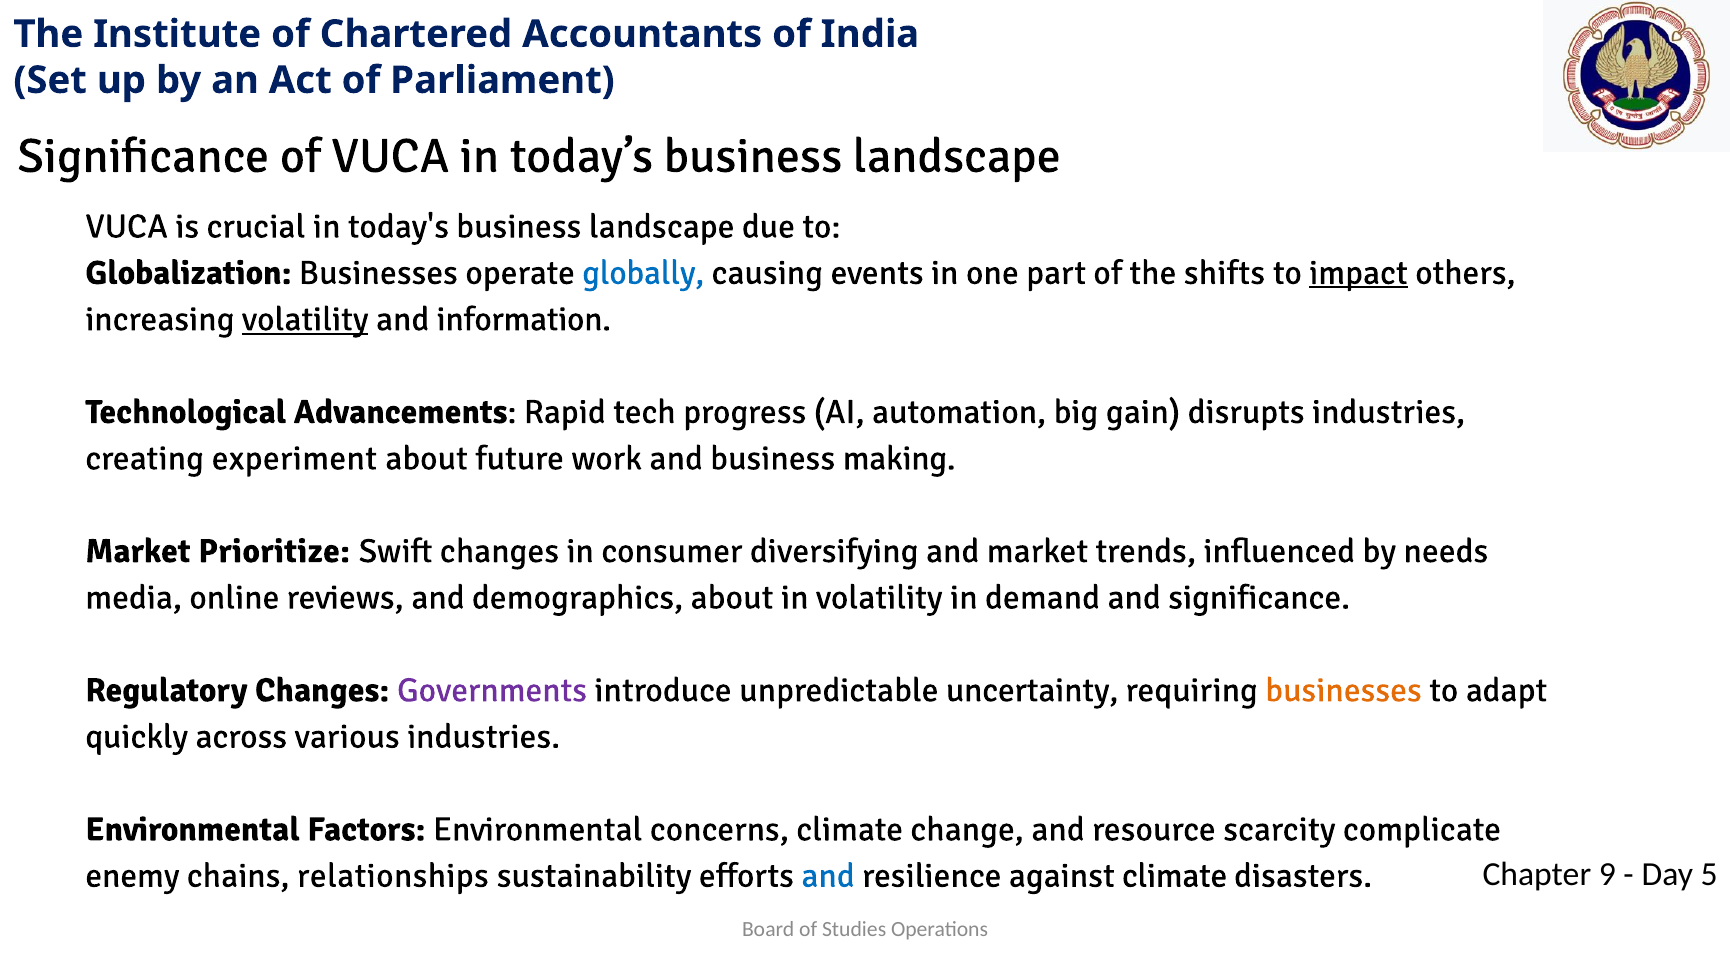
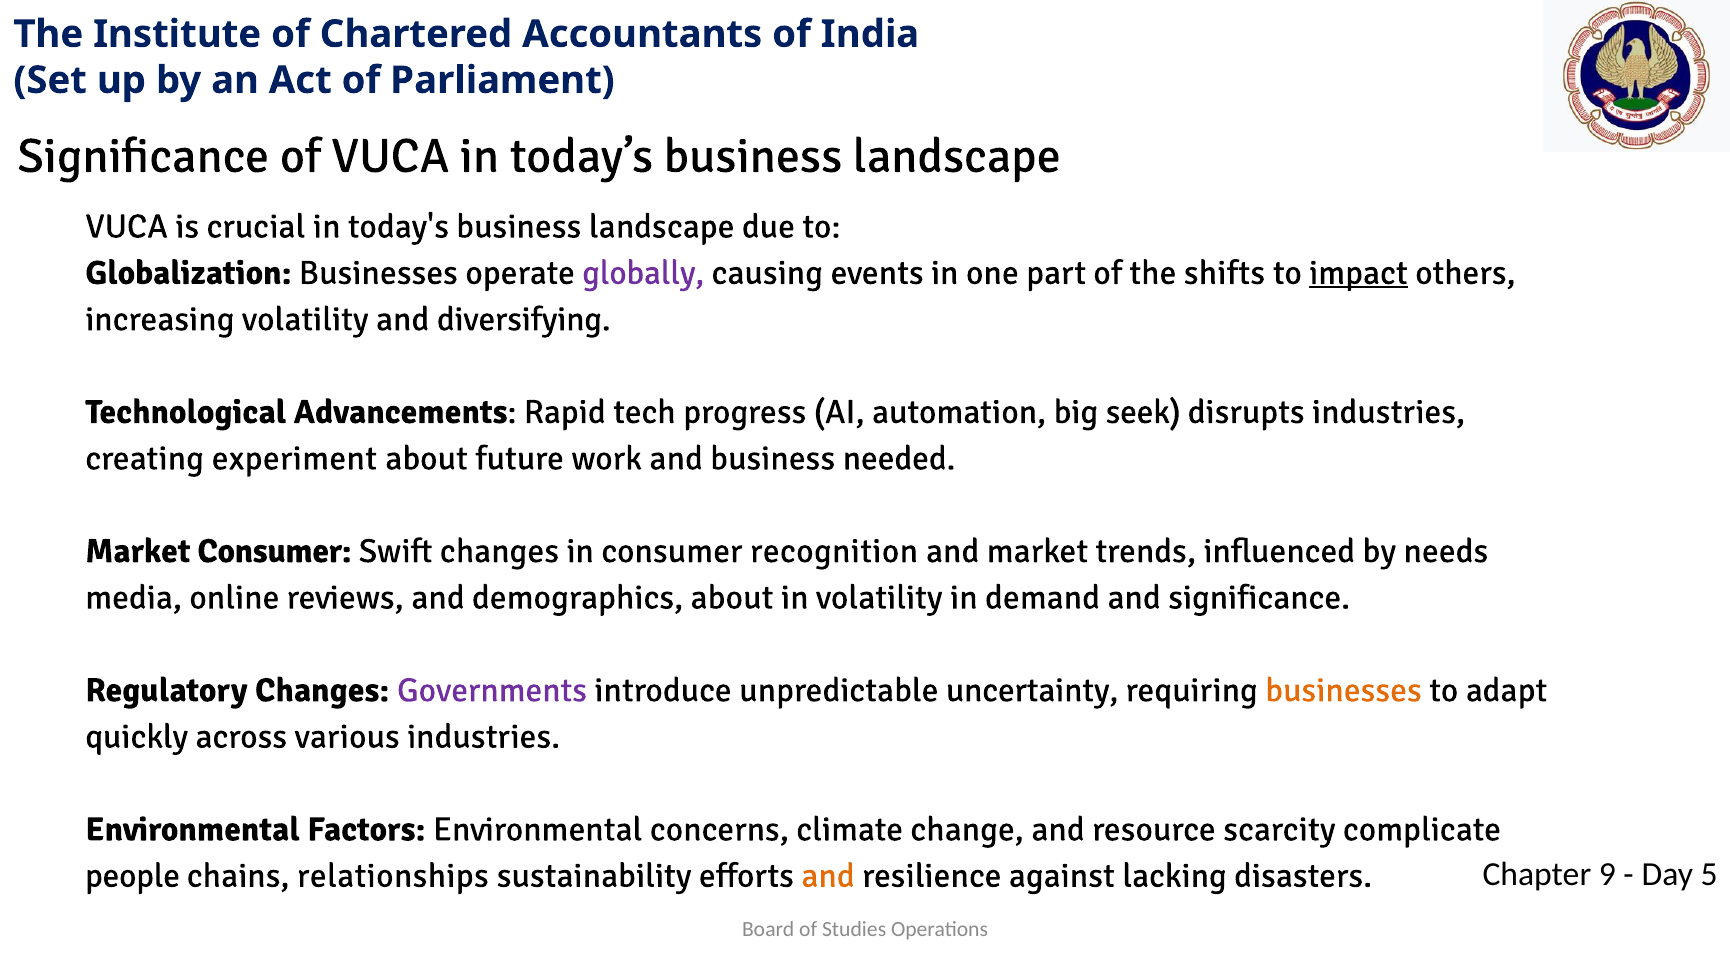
globally colour: blue -> purple
volatility at (305, 319) underline: present -> none
information: information -> diversifying
gain: gain -> seek
making: making -> needed
Market Prioritize: Prioritize -> Consumer
diversifying: diversifying -> recognition
enemy: enemy -> people
and at (828, 876) colour: blue -> orange
against climate: climate -> lacking
